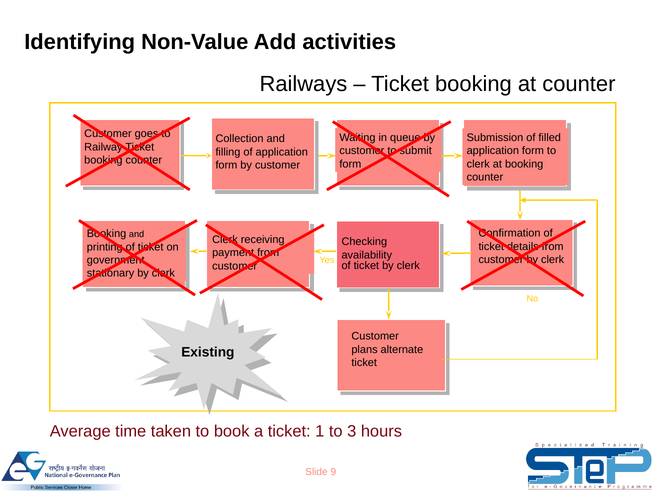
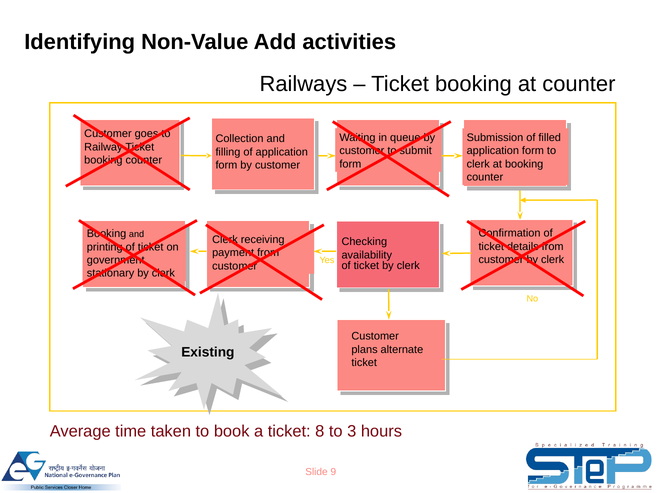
1: 1 -> 8
